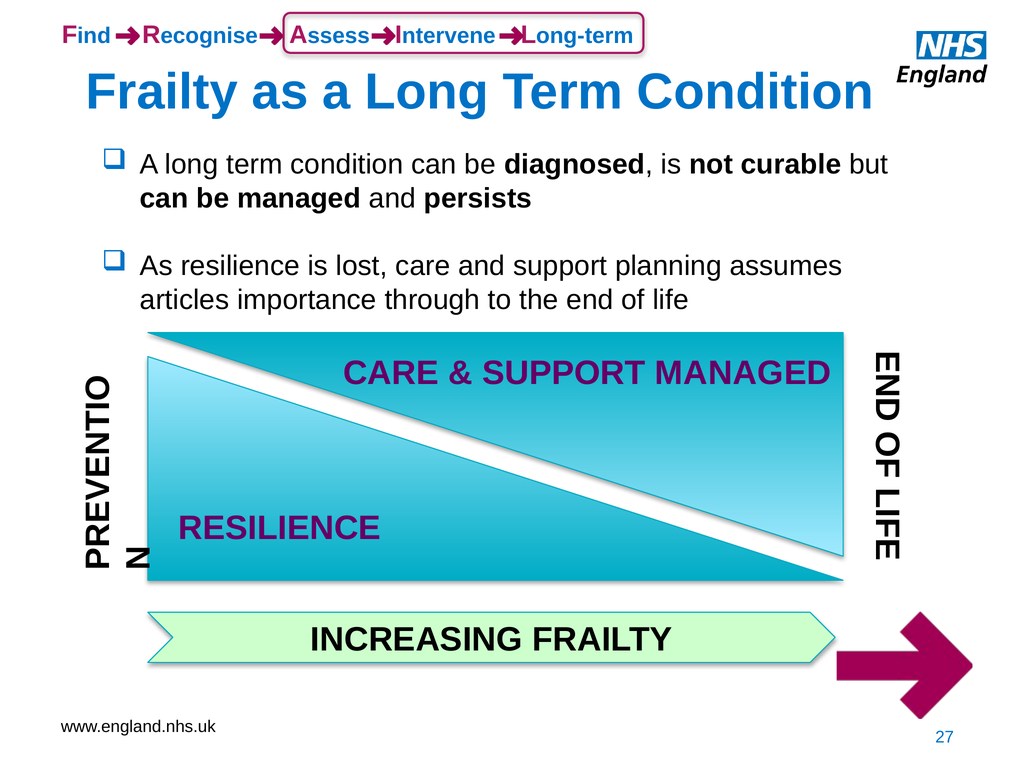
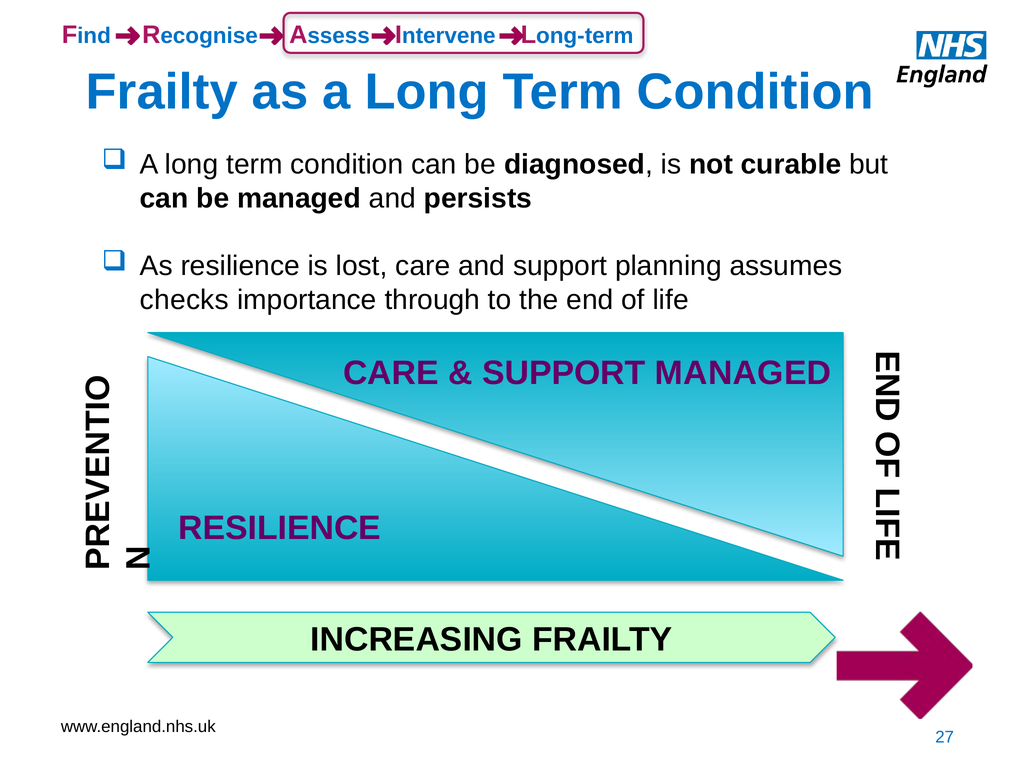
articles: articles -> checks
